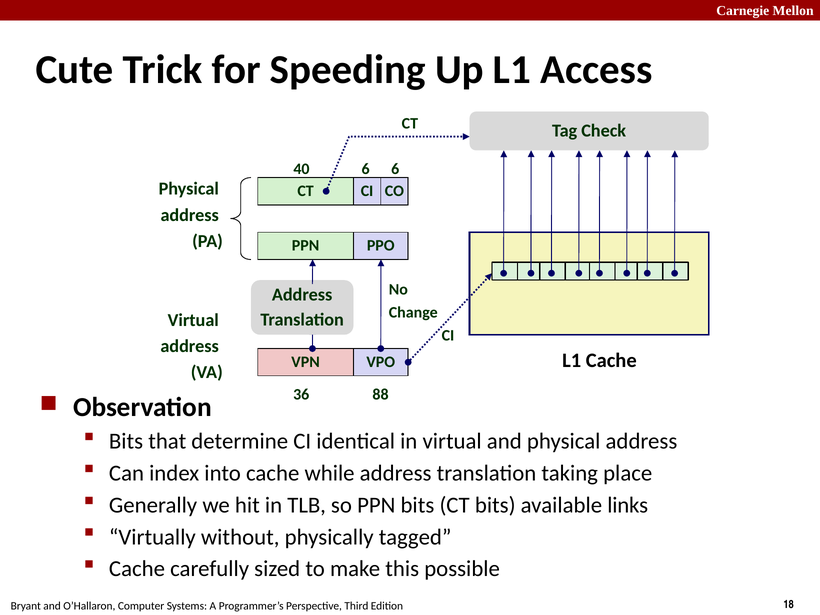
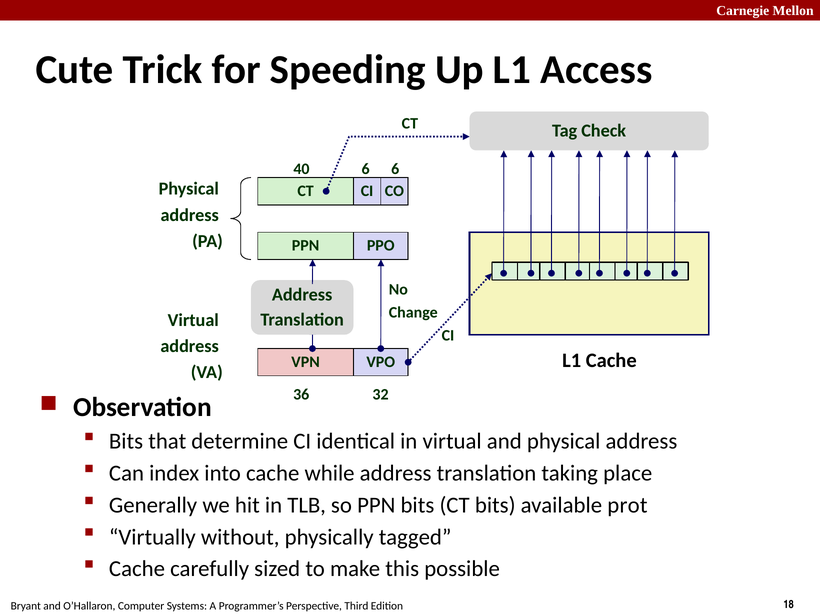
88: 88 -> 32
links: links -> prot
